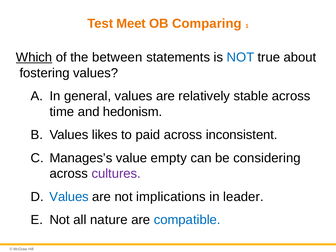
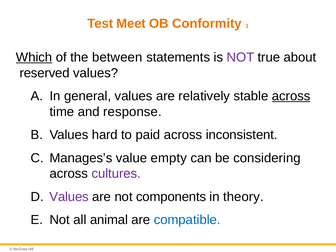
Comparing: Comparing -> Conformity
NOT at (240, 57) colour: blue -> purple
fostering: fostering -> reserved
across at (291, 96) underline: none -> present
hedonism: hedonism -> response
likes: likes -> hard
Values at (69, 197) colour: blue -> purple
implications: implications -> components
leader: leader -> theory
nature: nature -> animal
